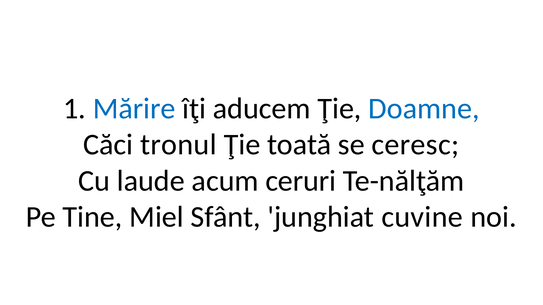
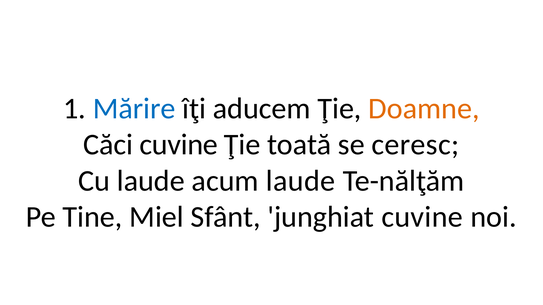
Doamne colour: blue -> orange
Căci tronul: tronul -> cuvine
acum ceruri: ceruri -> laude
